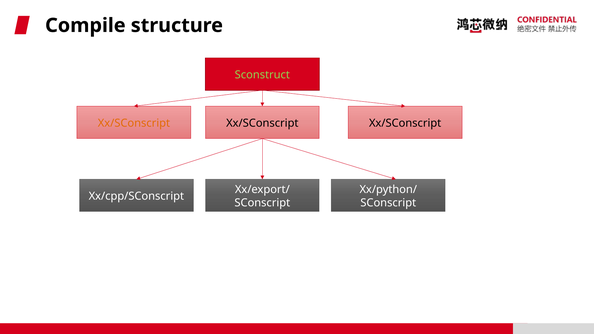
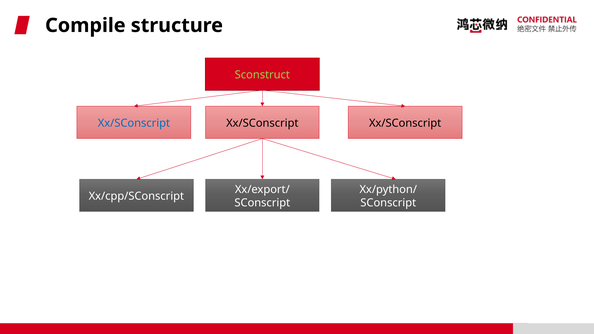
Xx/SConscript at (134, 123) colour: orange -> blue
